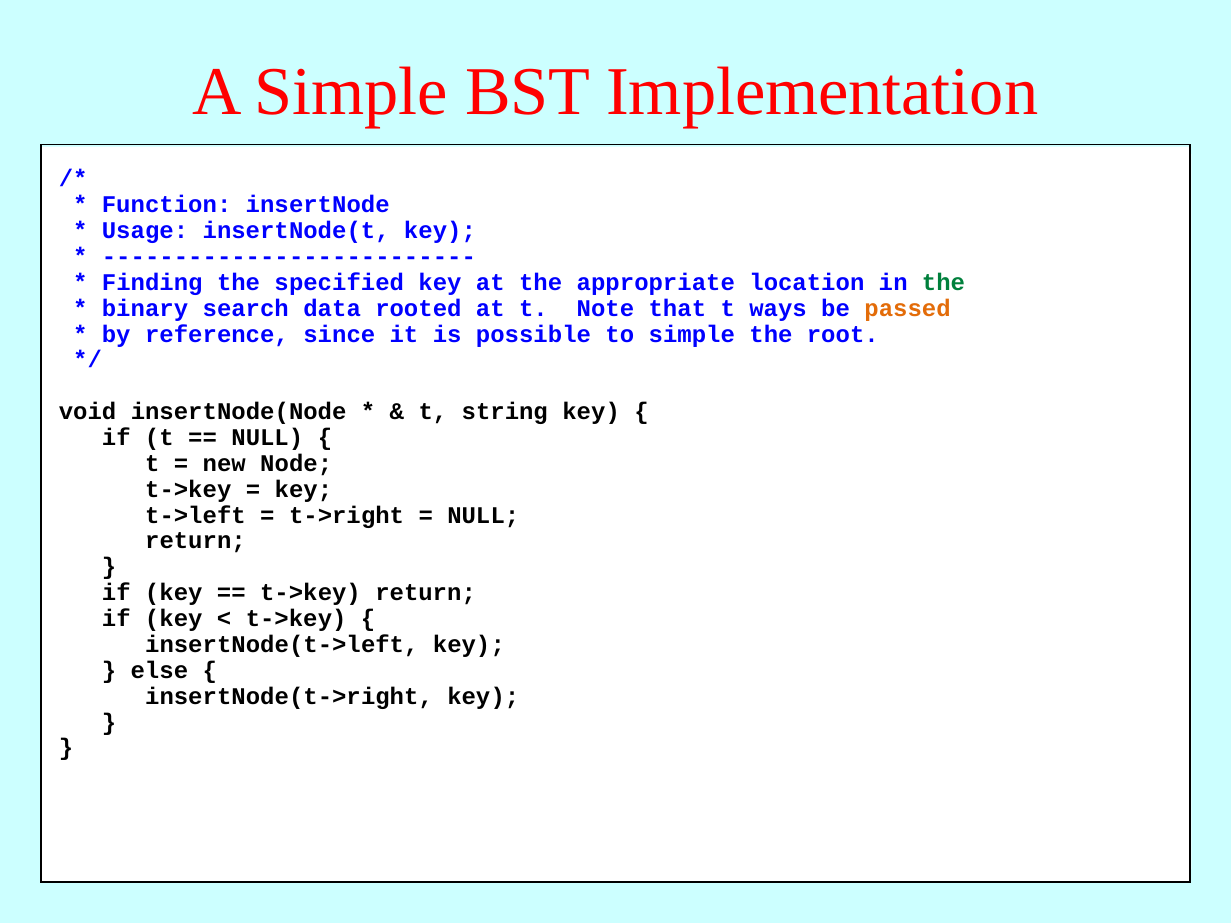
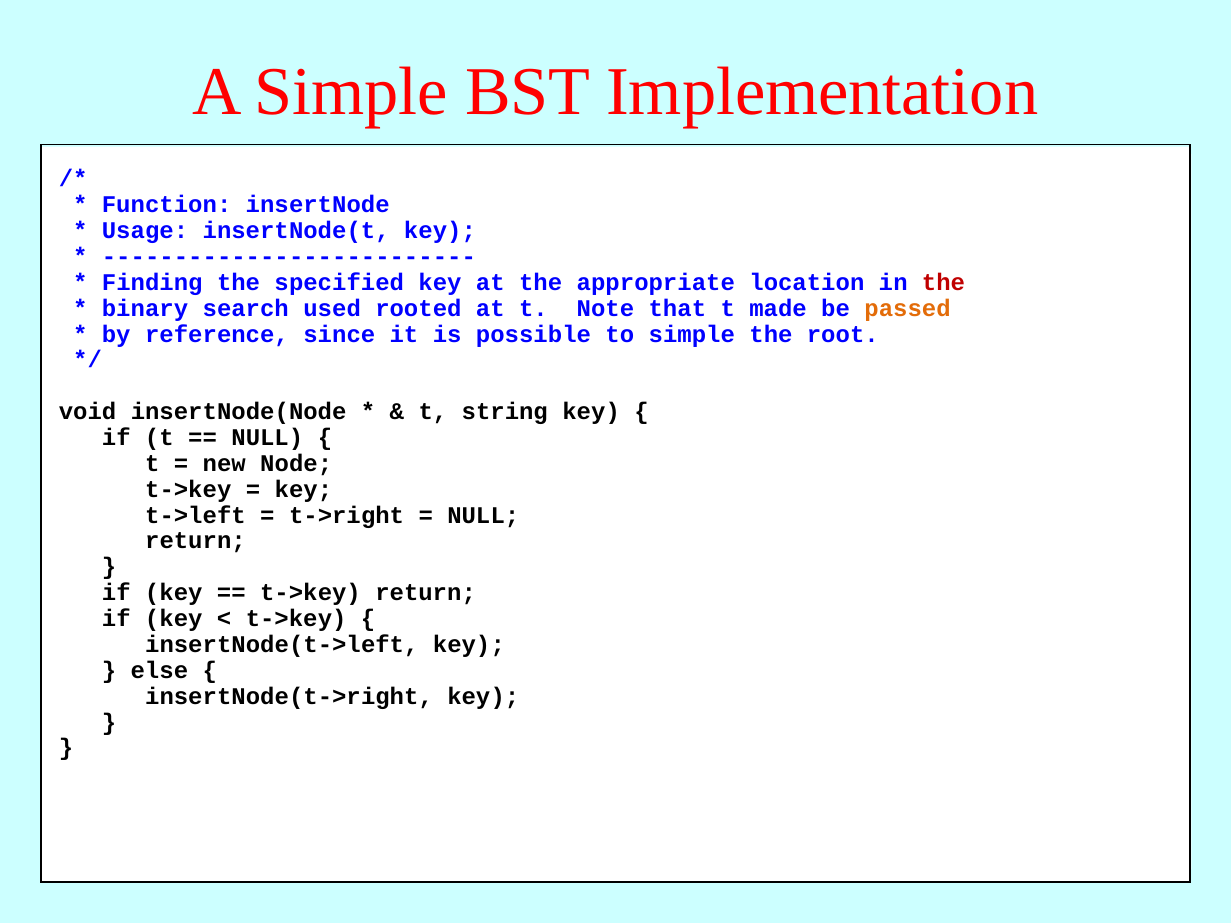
the at (944, 282) colour: green -> red
data: data -> used
ways: ways -> made
